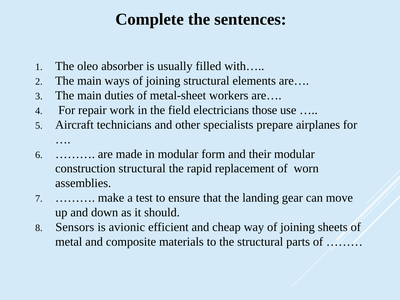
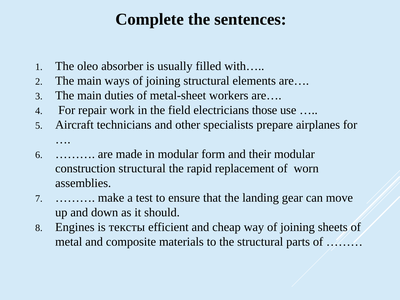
Sensors: Sensors -> Engines
avionic: avionic -> тексты
